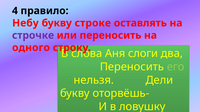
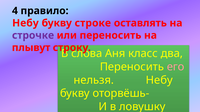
одного: одного -> плывут
слоги: слоги -> класс
его colour: light green -> pink
нельзя Дели: Дели -> Небу
